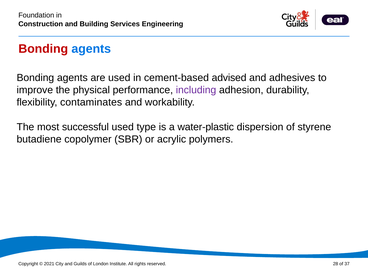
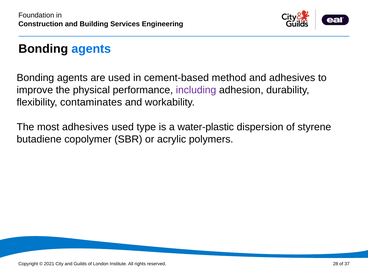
Bonding at (43, 49) colour: red -> black
advised: advised -> method
most successful: successful -> adhesives
